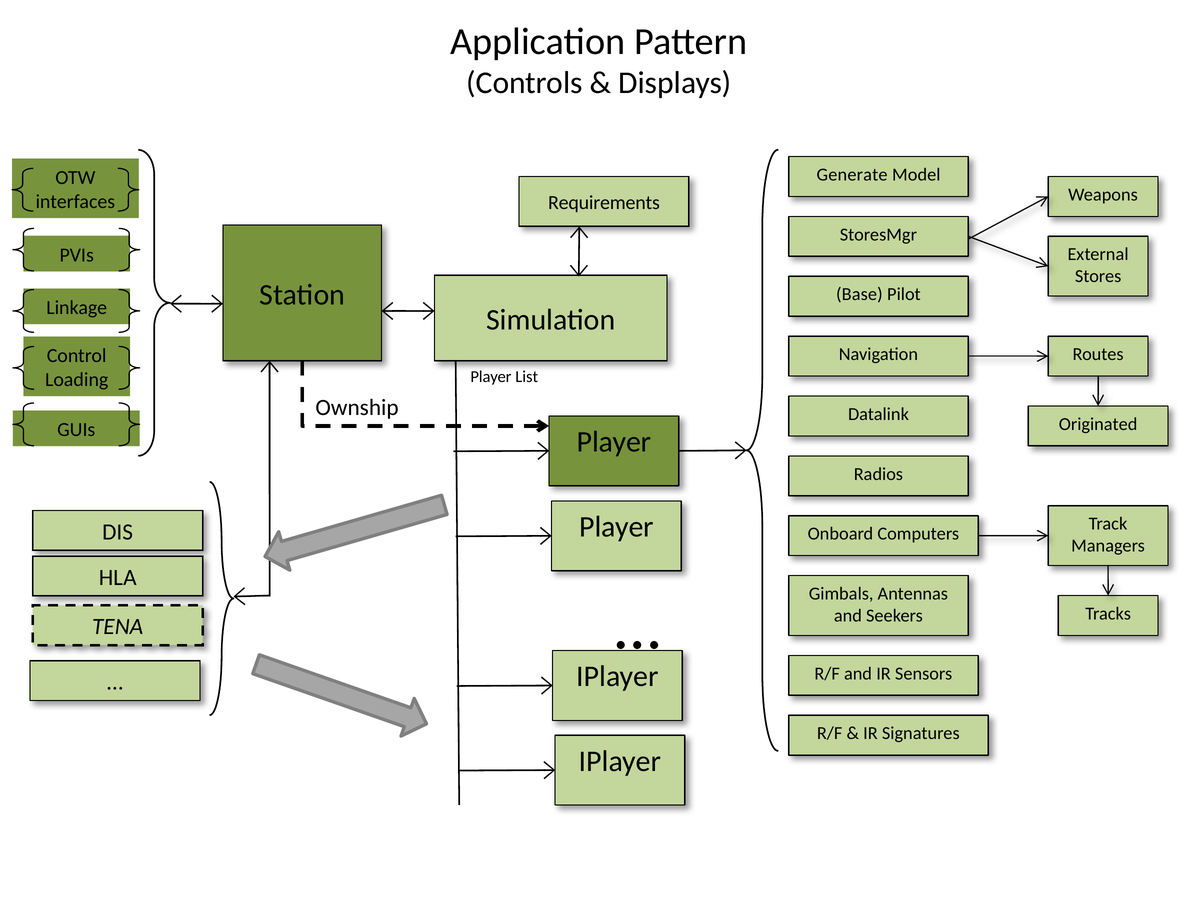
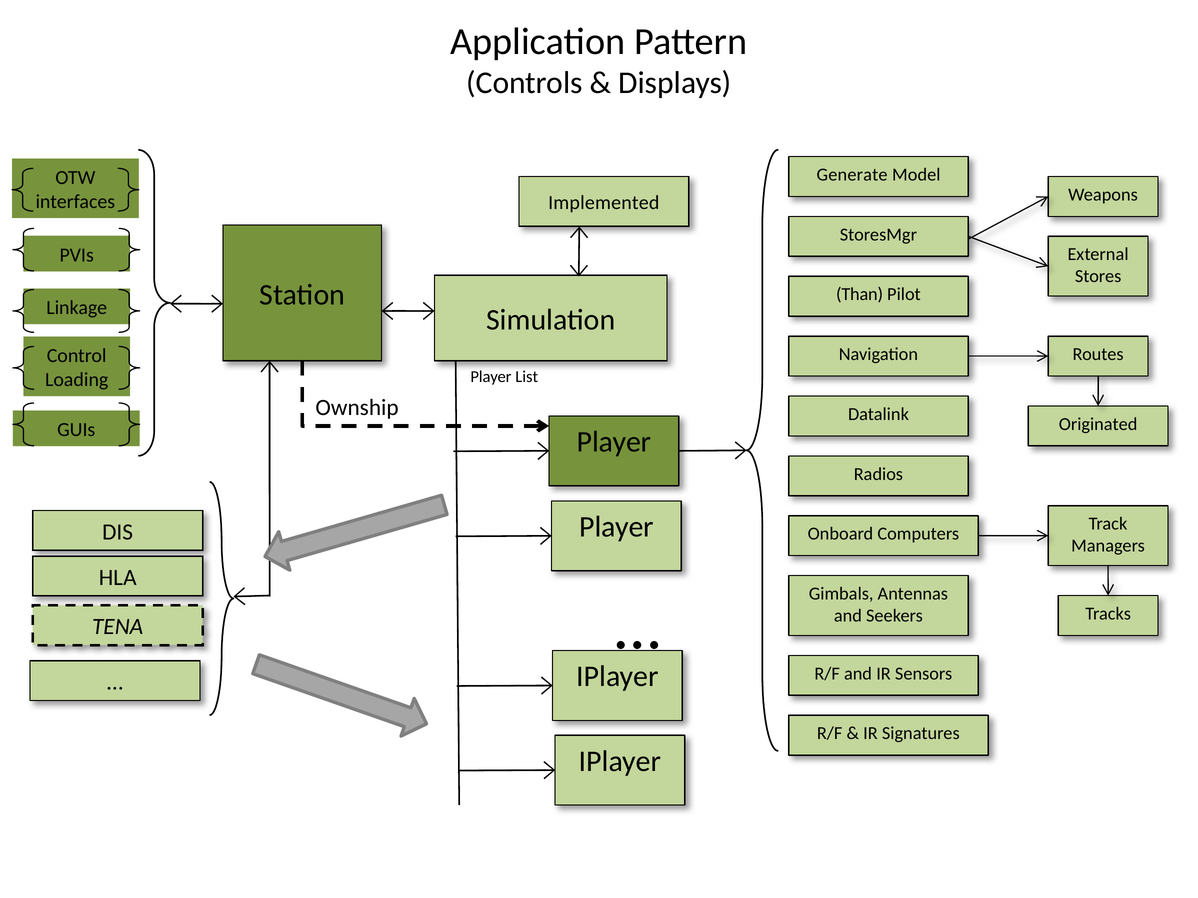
Requirements: Requirements -> Implemented
Base: Base -> Than
